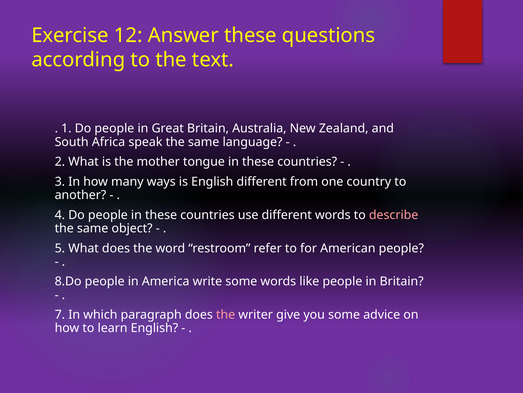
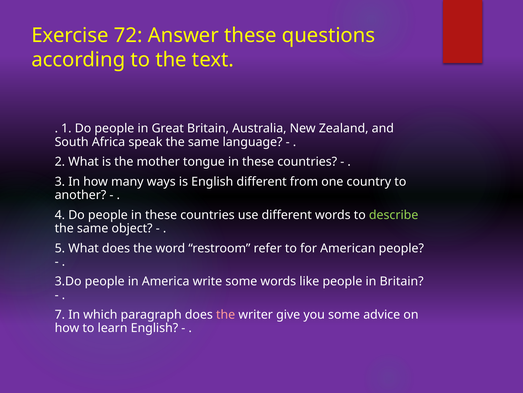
12: 12 -> 72
describe colour: pink -> light green
8.Do: 8.Do -> 3.Do
